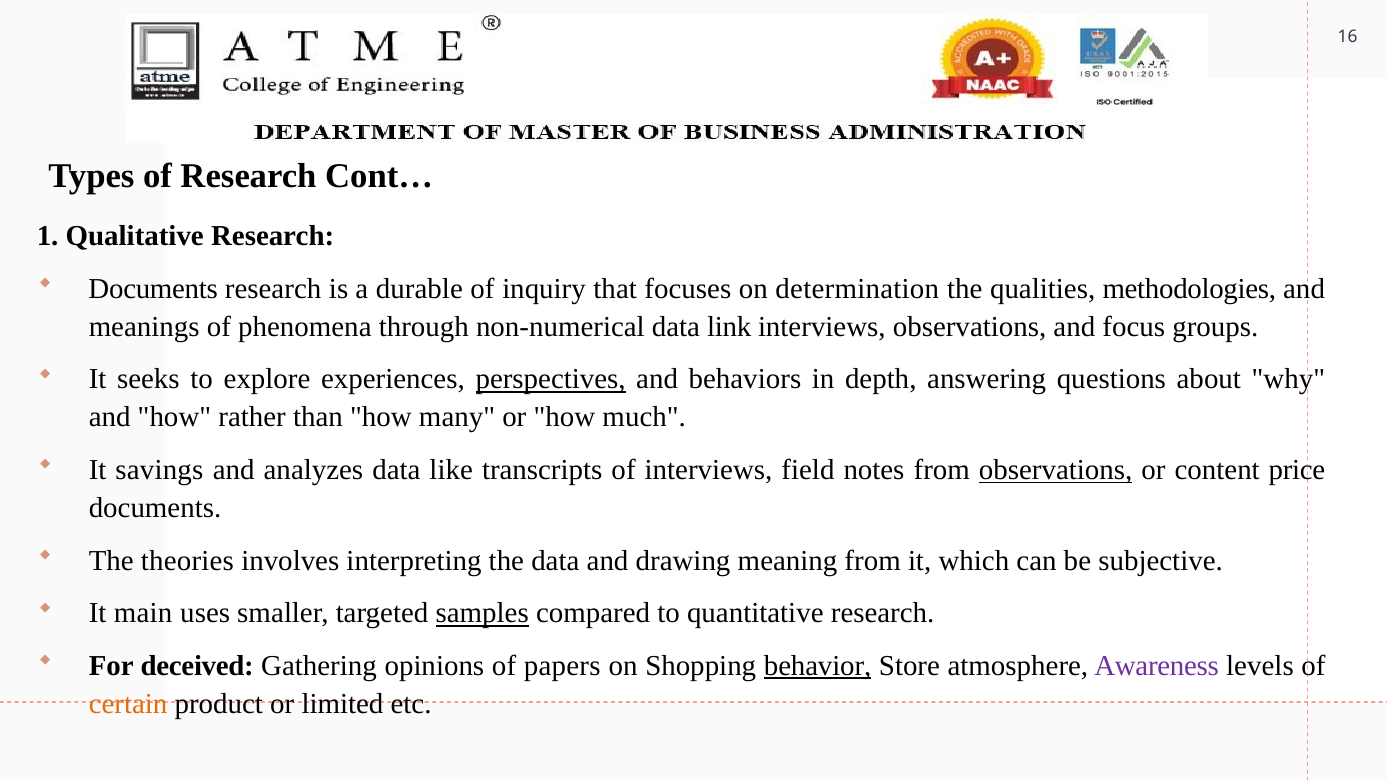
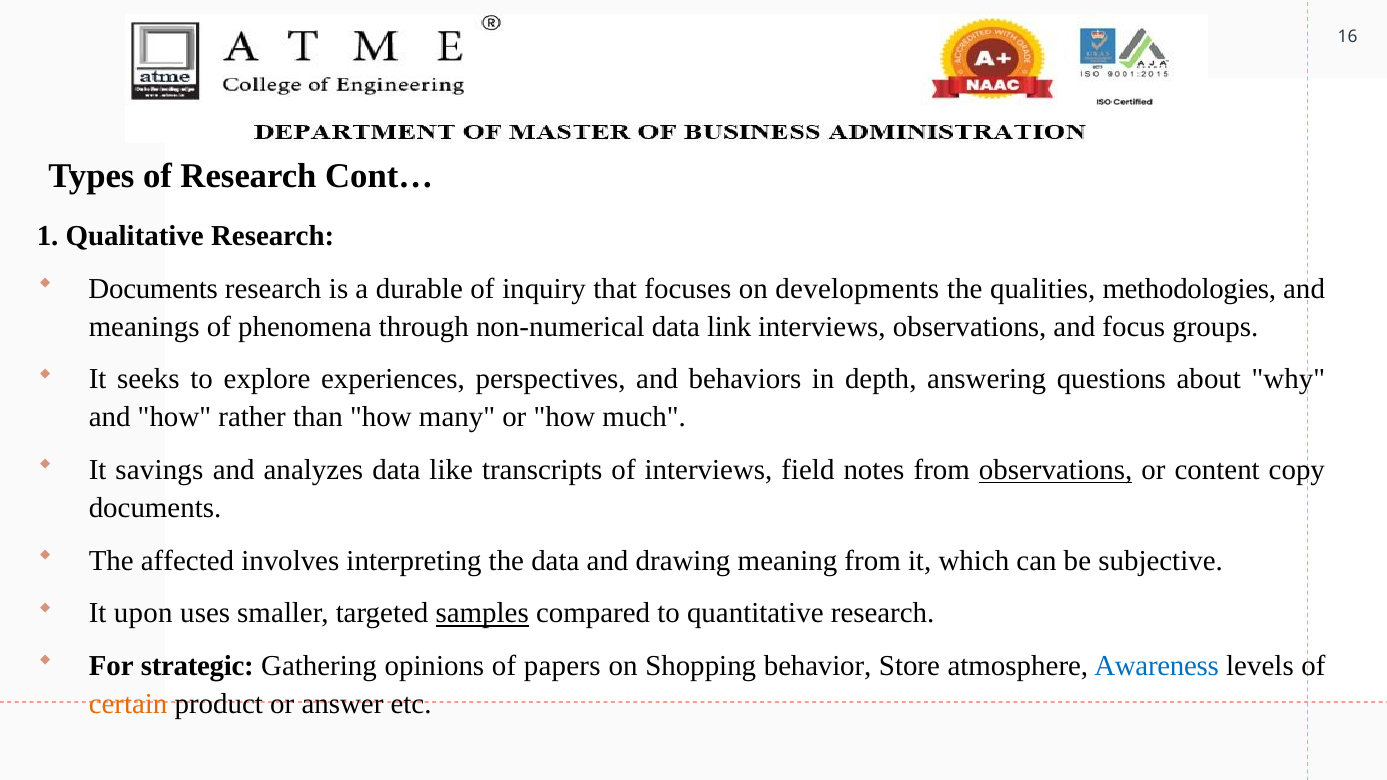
determination: determination -> developments
perspectives underline: present -> none
price: price -> copy
theories: theories -> affected
main: main -> upon
deceived: deceived -> strategic
behavior underline: present -> none
Awareness colour: purple -> blue
limited: limited -> answer
